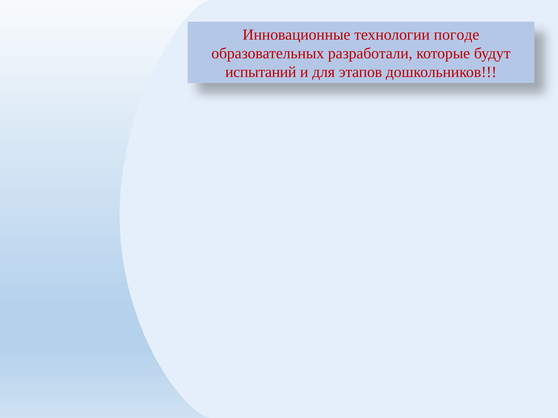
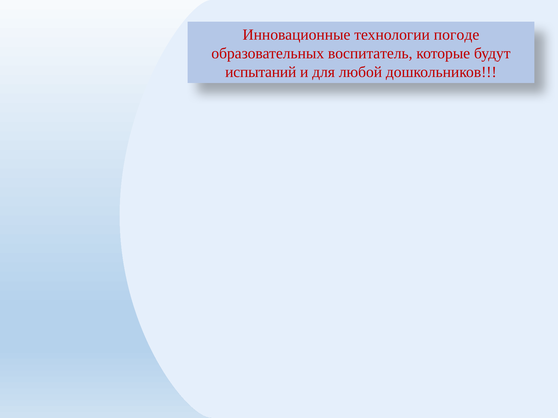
разработали: разработали -> воспитатель
этапов: этапов -> любой
